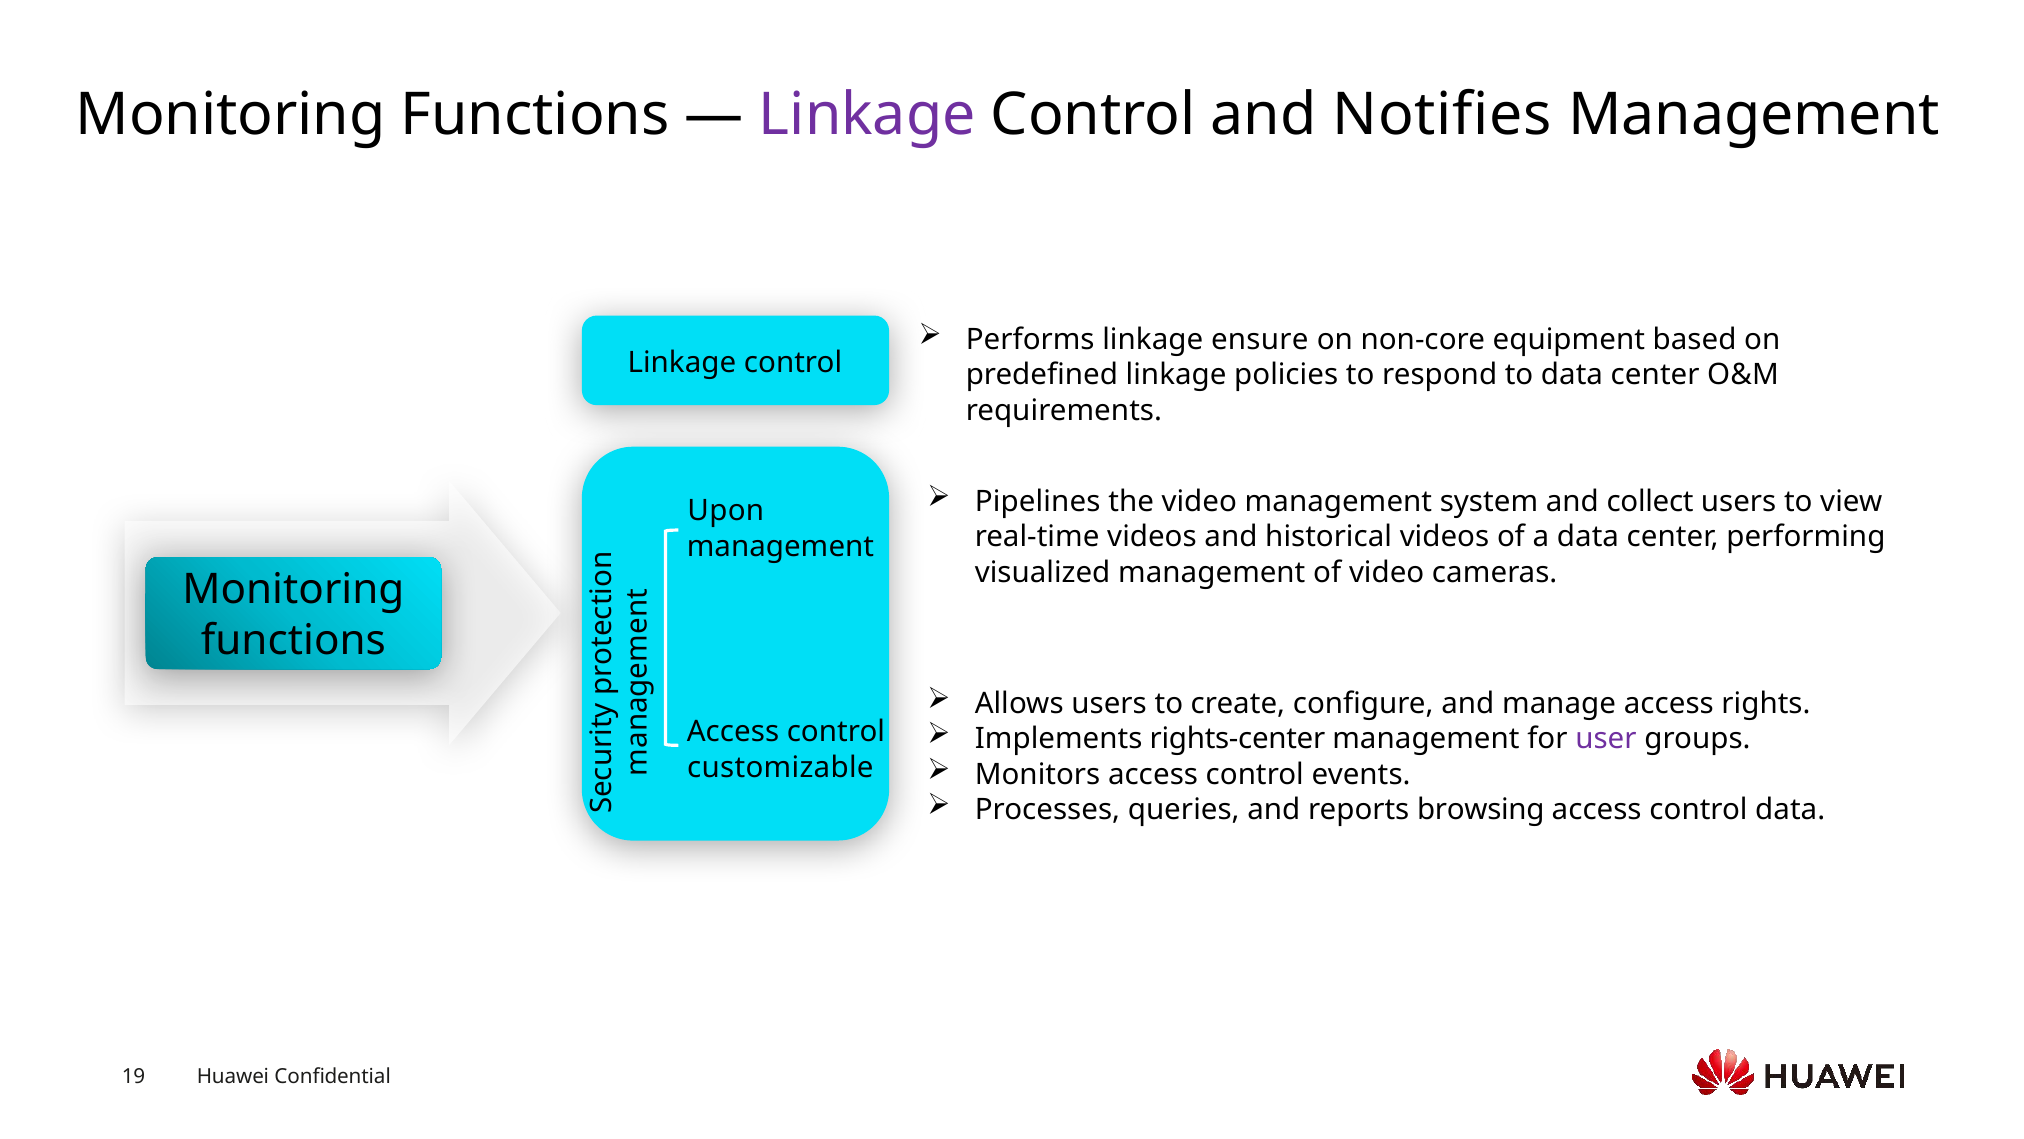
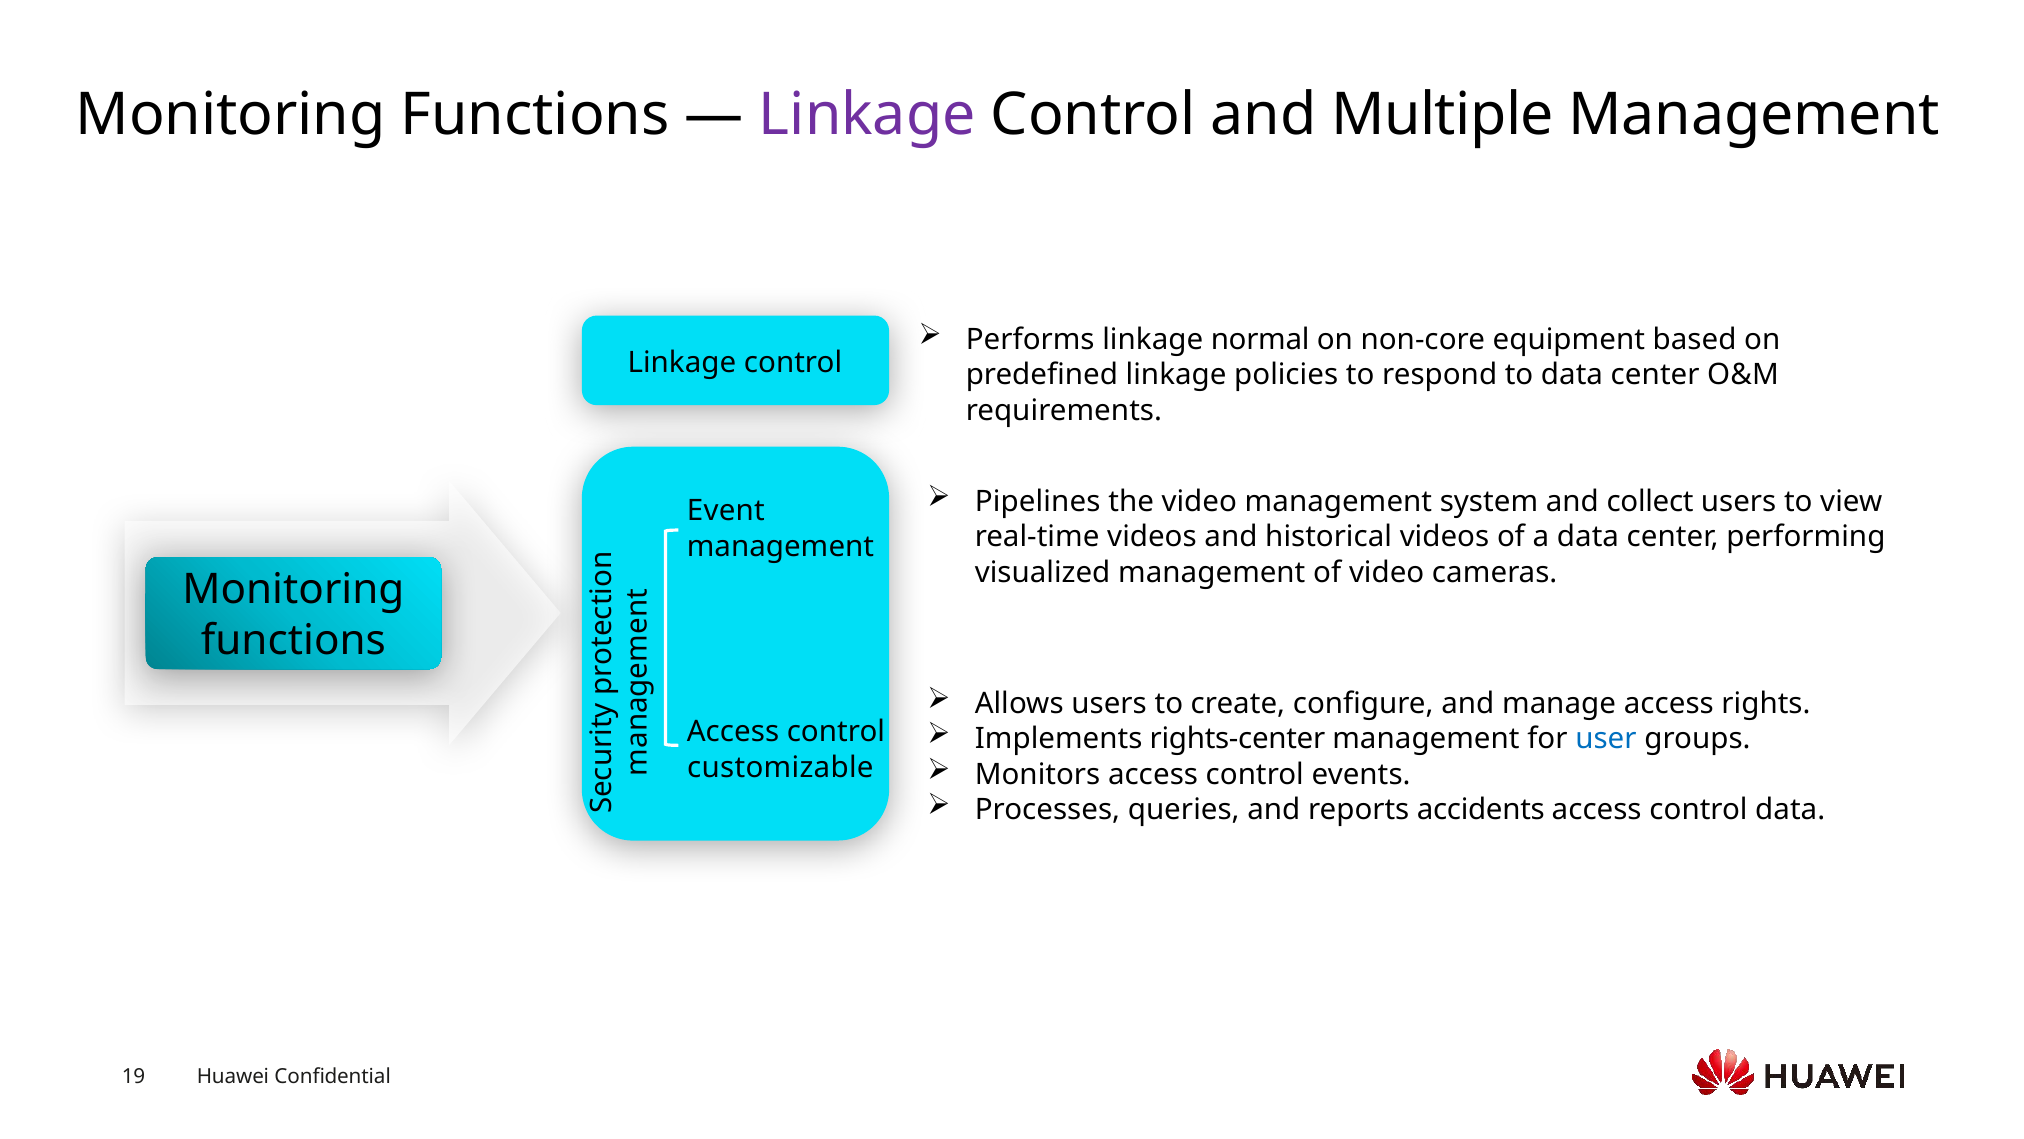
Notifies: Notifies -> Multiple
ensure: ensure -> normal
Upon: Upon -> Event
user colour: purple -> blue
browsing: browsing -> accidents
